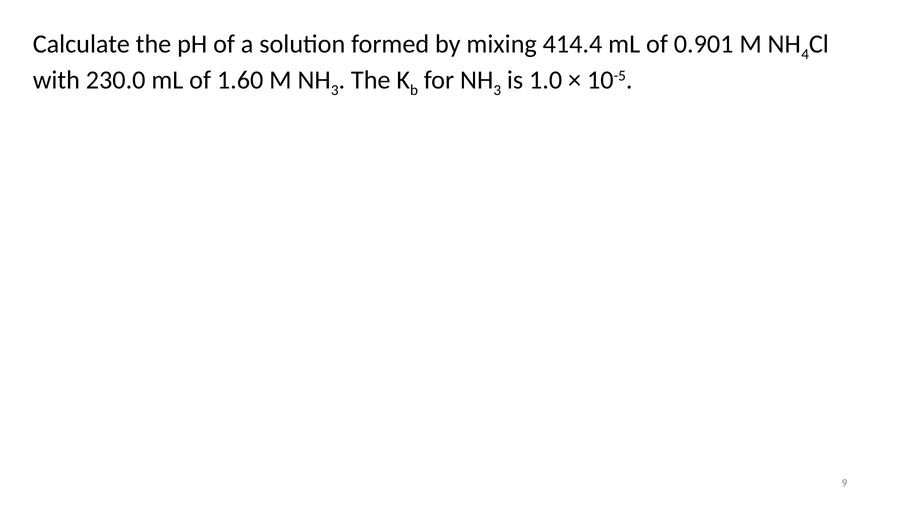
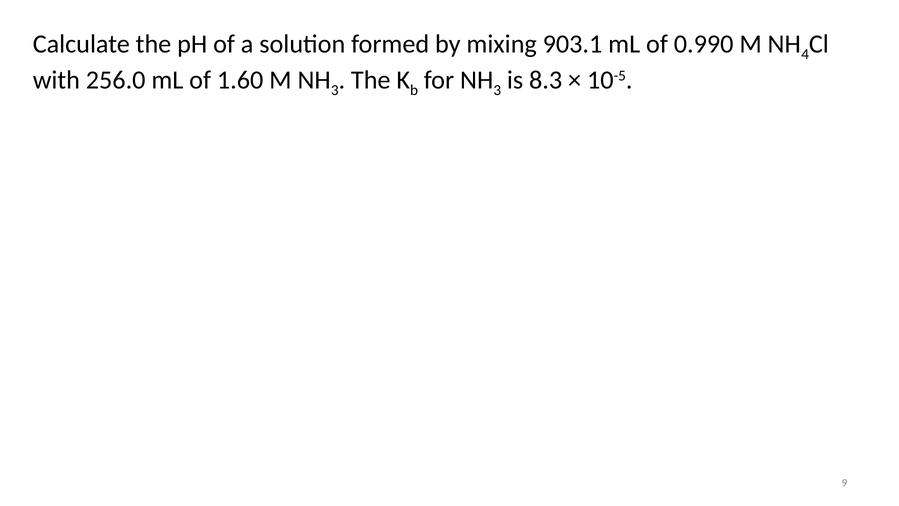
414.4: 414.4 -> 903.1
0.901: 0.901 -> 0.990
230.0: 230.0 -> 256.0
1.0: 1.0 -> 8.3
